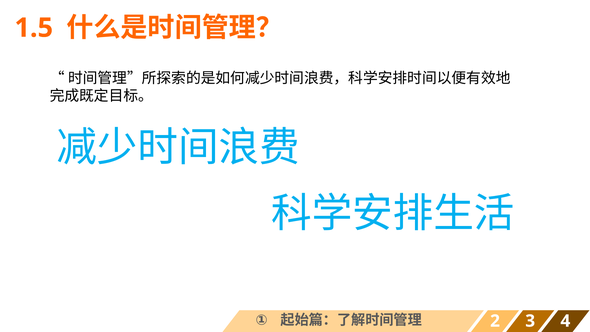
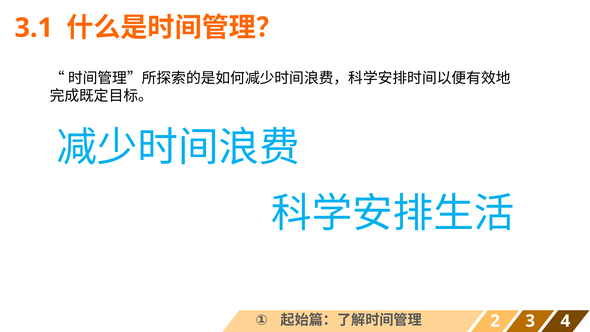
1.5: 1.5 -> 3.1
